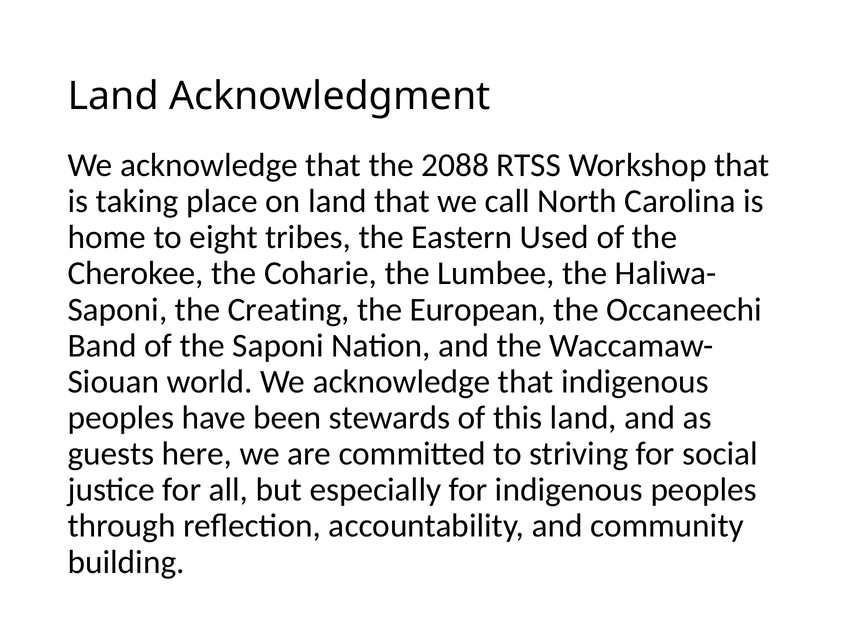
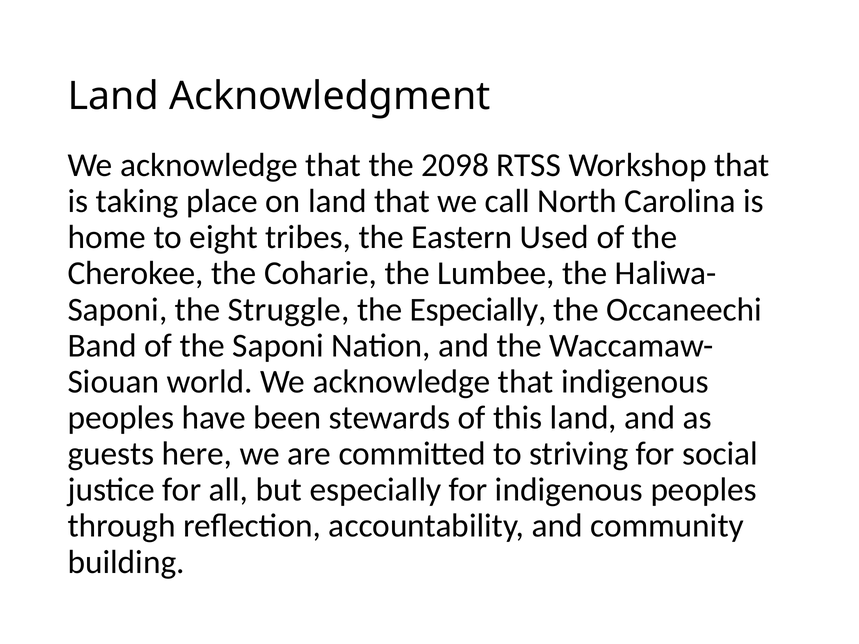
2088: 2088 -> 2098
Creating: Creating -> Struggle
the European: European -> Especially
